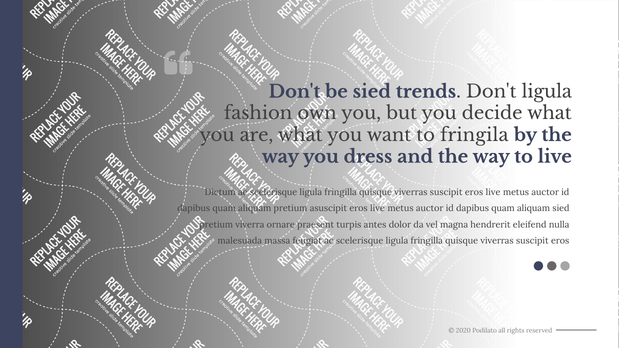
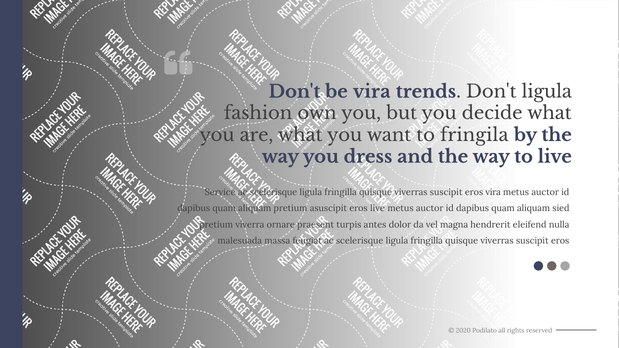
be sied: sied -> vira
Dictum: Dictum -> Service
suscipit eros live: live -> vira
